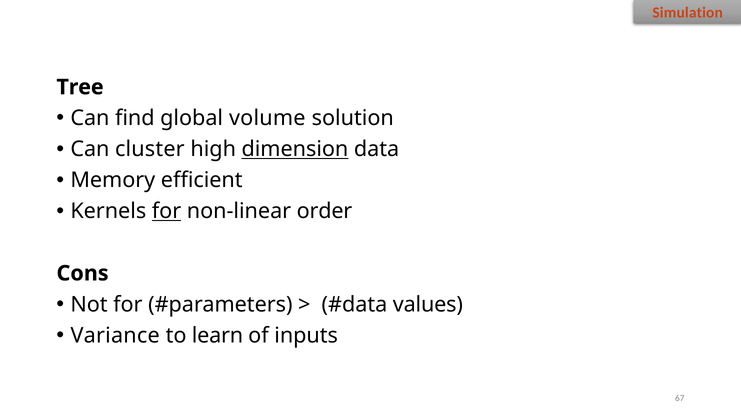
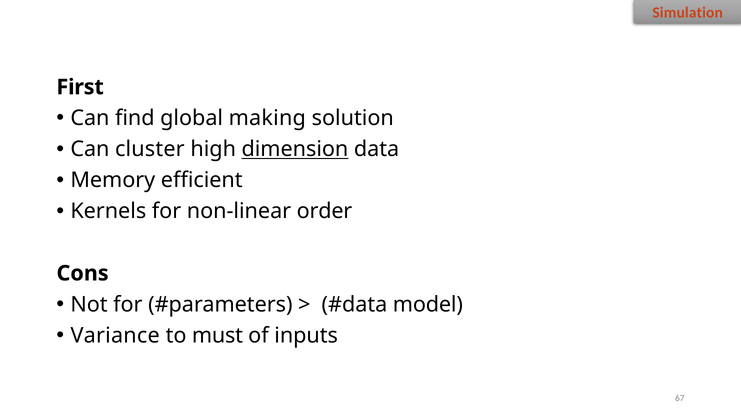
Tree: Tree -> First
volume: volume -> making
for at (167, 211) underline: present -> none
values: values -> model
learn: learn -> must
